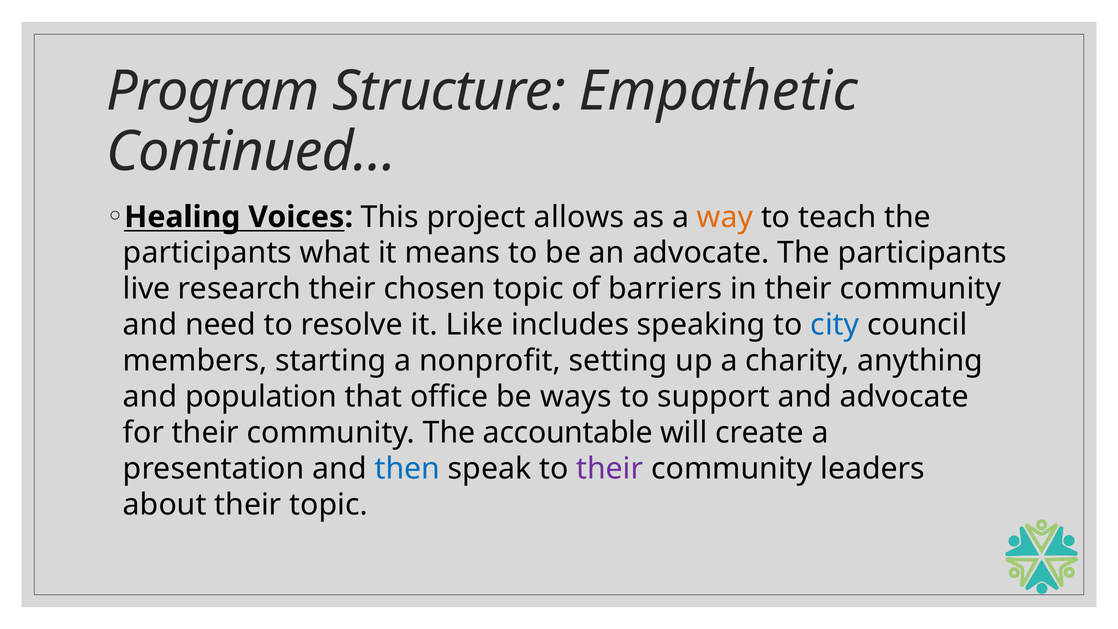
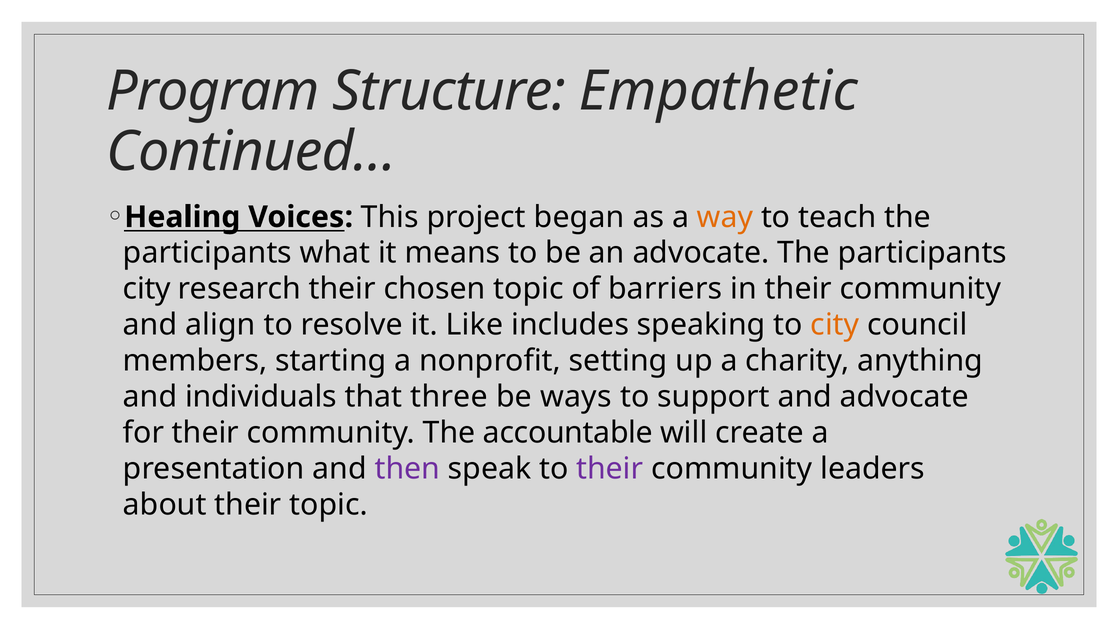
allows: allows -> began
live at (147, 289): live -> city
need: need -> align
city at (835, 325) colour: blue -> orange
population: population -> individuals
office: office -> three
then colour: blue -> purple
